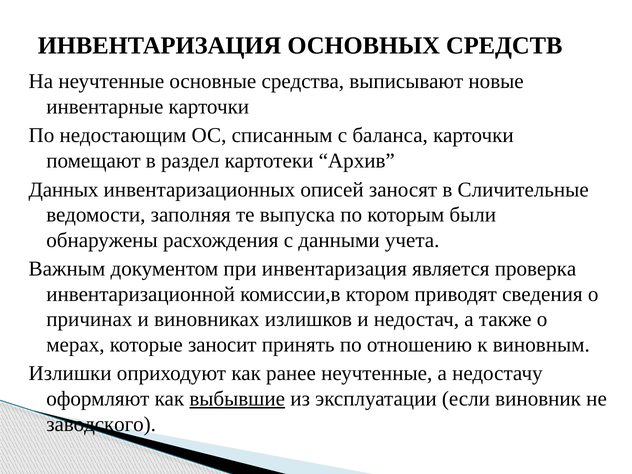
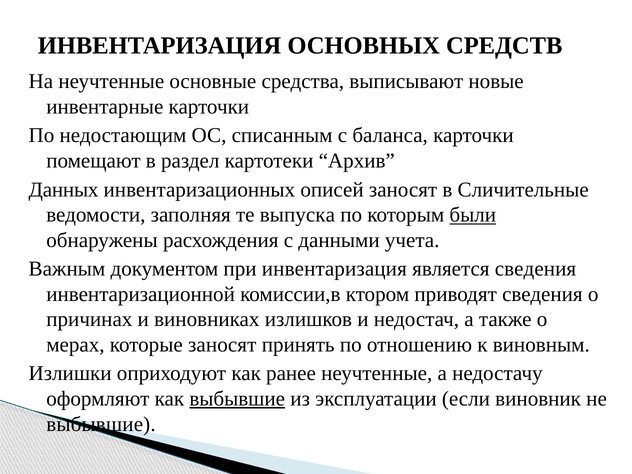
были underline: none -> present
является проверка: проверка -> сведения
которые заносит: заносит -> заносят
заводского at (101, 424): заводского -> выбывшие
